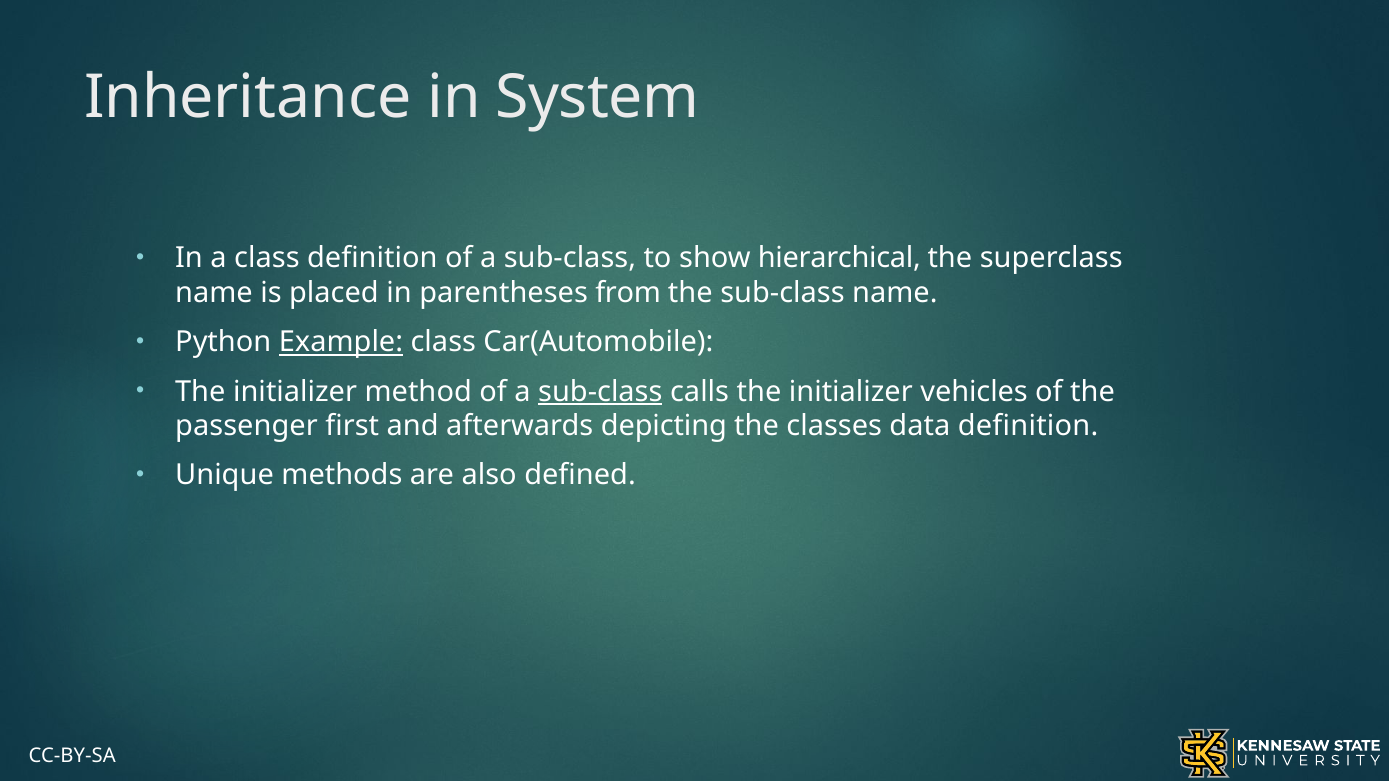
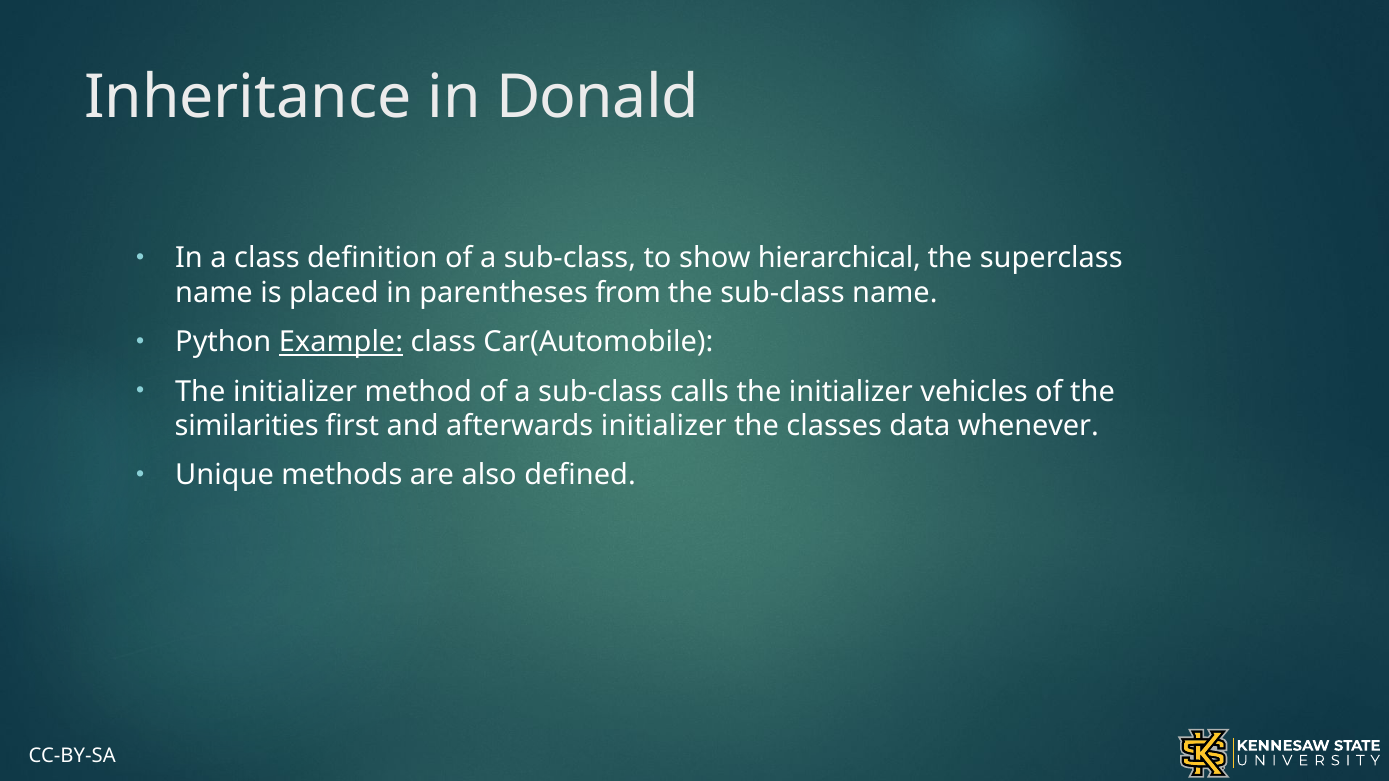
System: System -> Donald
sub-class at (600, 392) underline: present -> none
passenger: passenger -> similarities
afterwards depicting: depicting -> initializer
data definition: definition -> whenever
